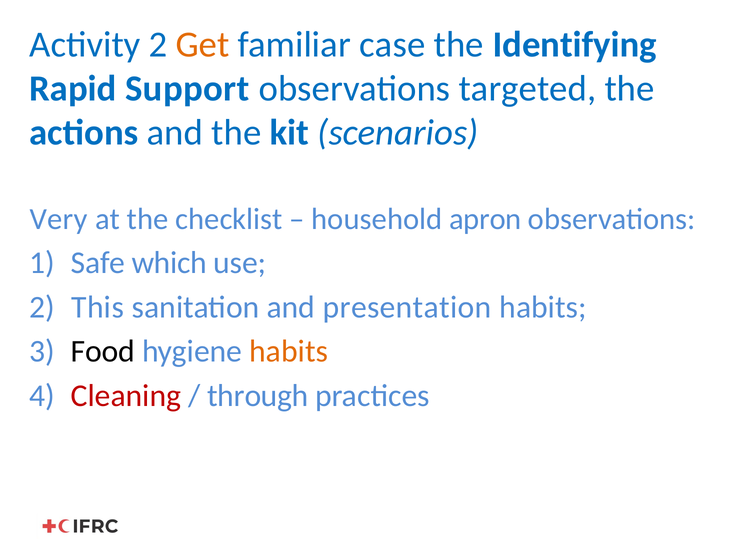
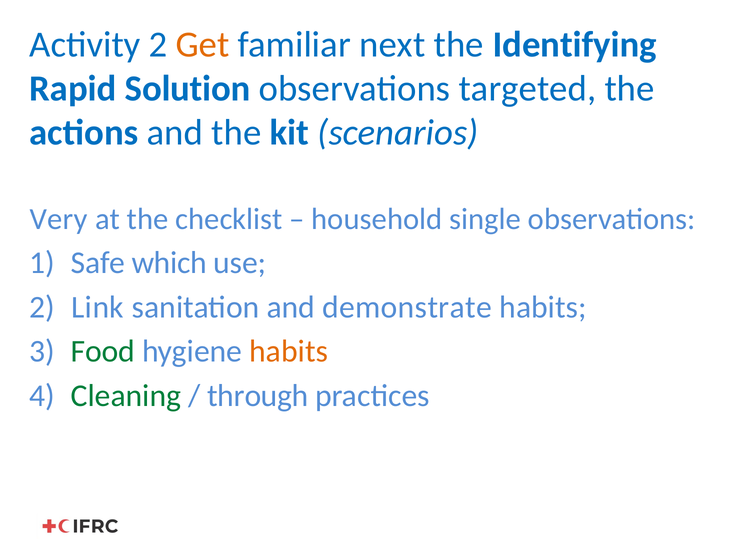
case: case -> next
Support: Support -> Solution
apron: apron -> single
This: This -> Link
presentation: presentation -> demonstrate
Food colour: black -> green
Cleaning colour: red -> green
